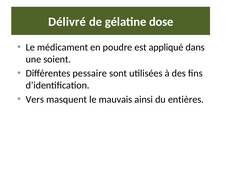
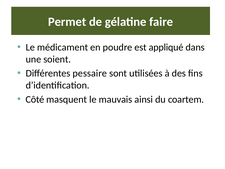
Délivré: Délivré -> Permet
dose: dose -> faire
Vers: Vers -> Côté
entières: entières -> coartem
